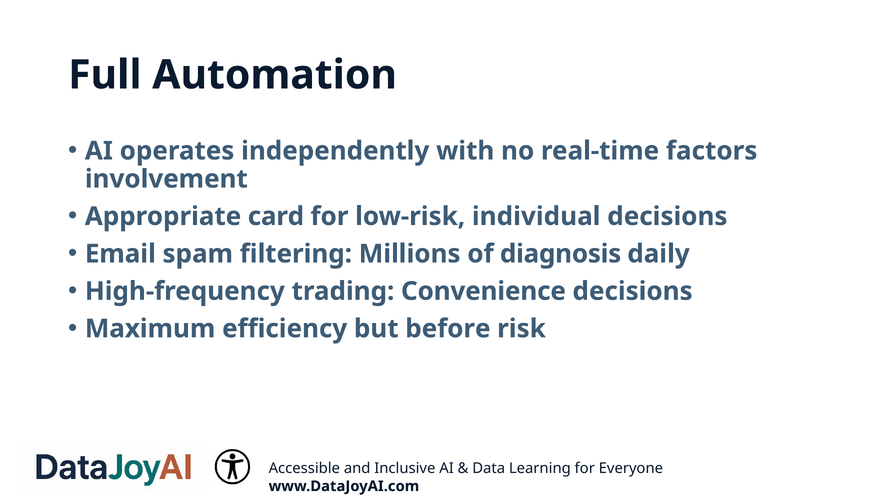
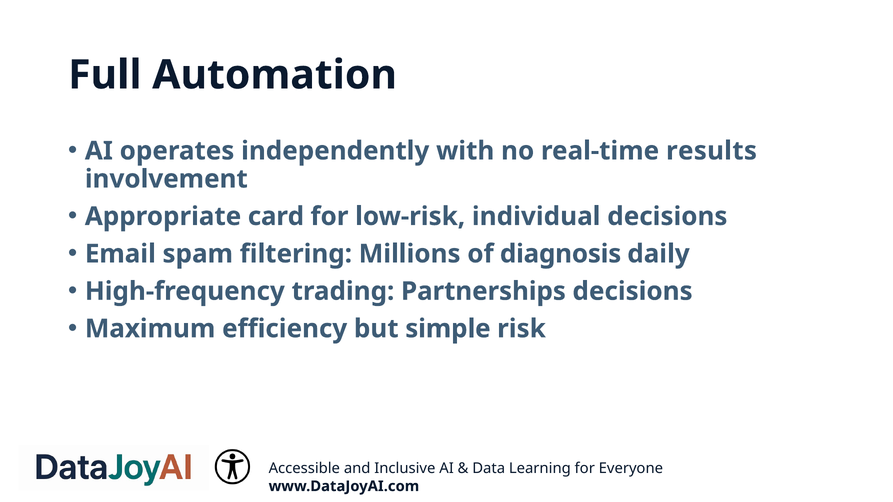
factors: factors -> results
Convenience: Convenience -> Partnerships
before: before -> simple
